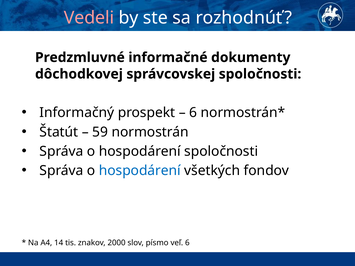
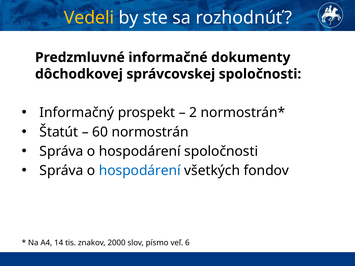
Vedeli colour: pink -> yellow
6 at (193, 113): 6 -> 2
59: 59 -> 60
